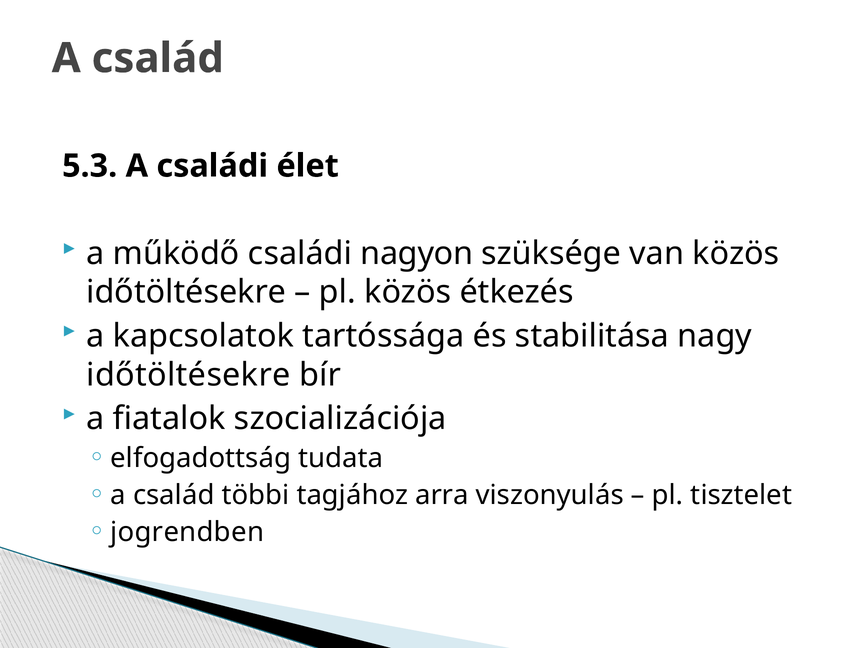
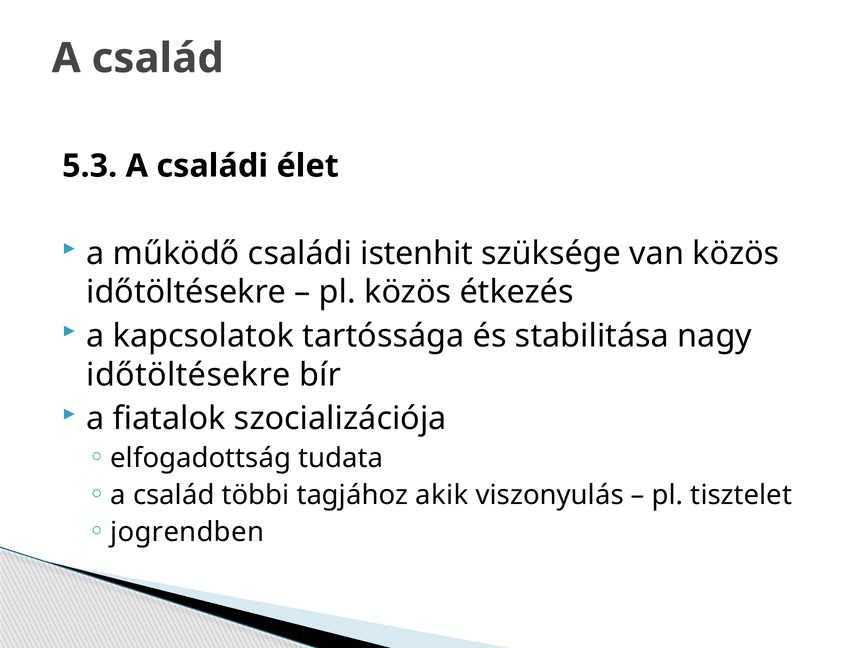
nagyon: nagyon -> istenhit
arra: arra -> akik
